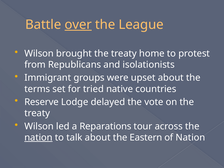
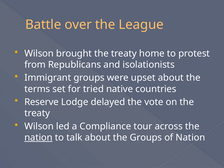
over underline: present -> none
Reparations: Reparations -> Compliance
the Eastern: Eastern -> Groups
